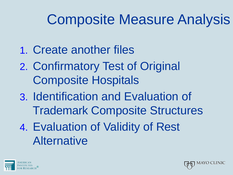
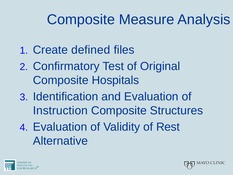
another: another -> defined
Trademark: Trademark -> Instruction
